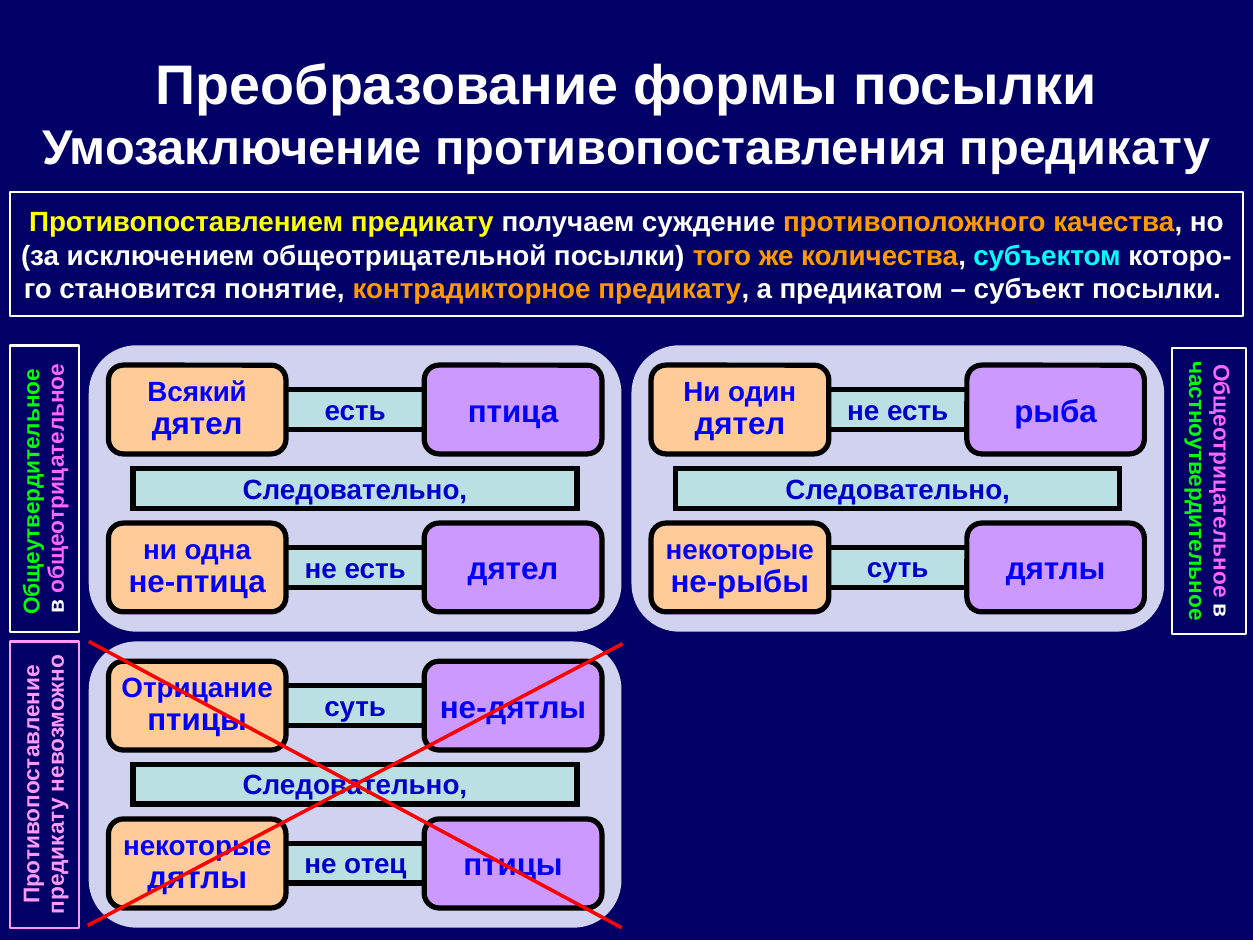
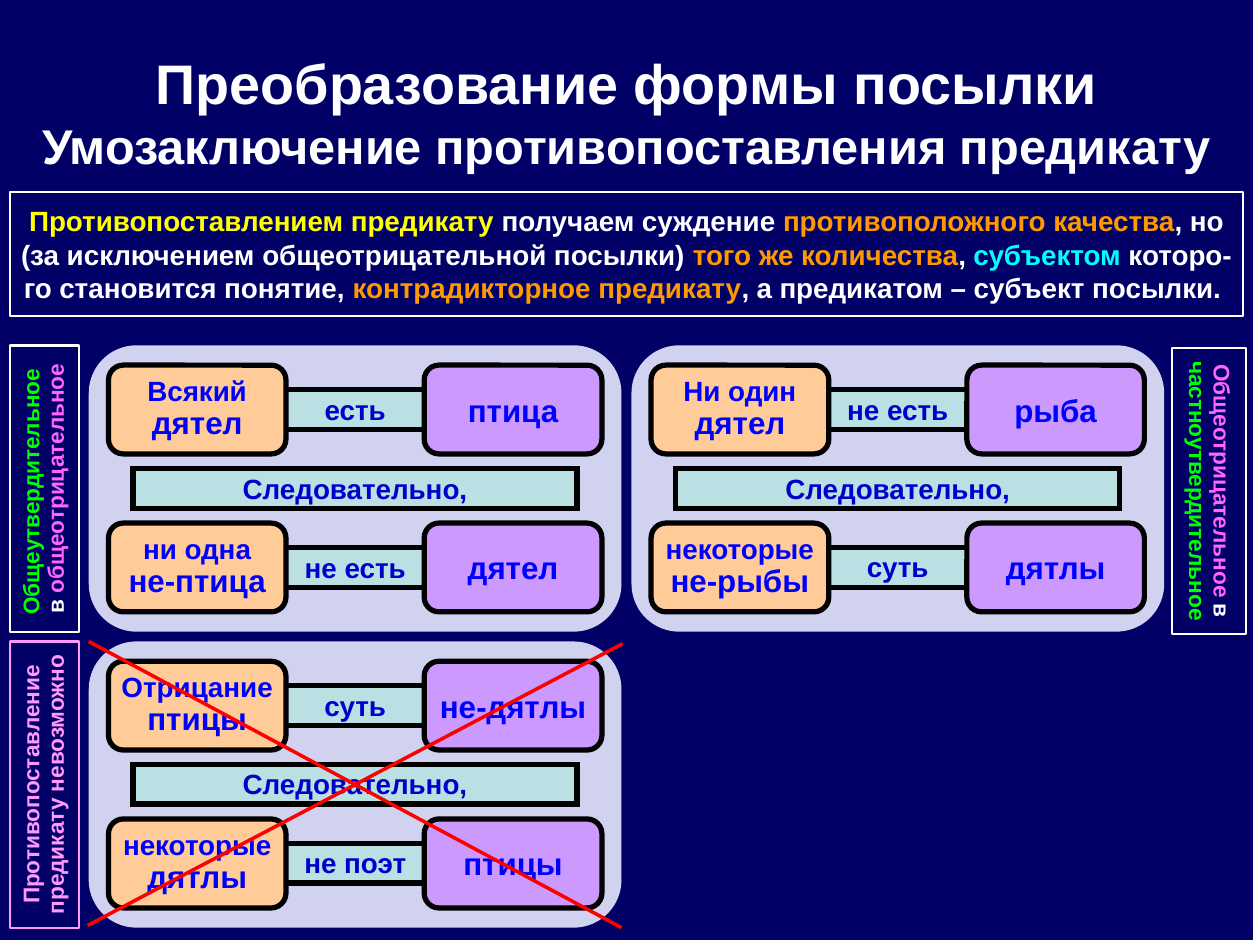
отец: отец -> поэт
